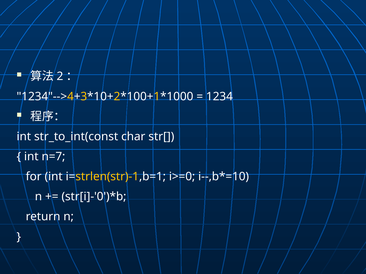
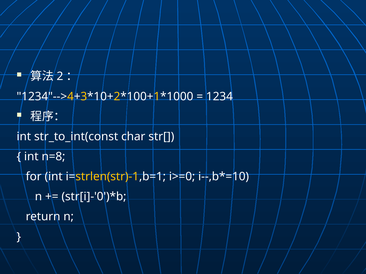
n=7: n=7 -> n=8
